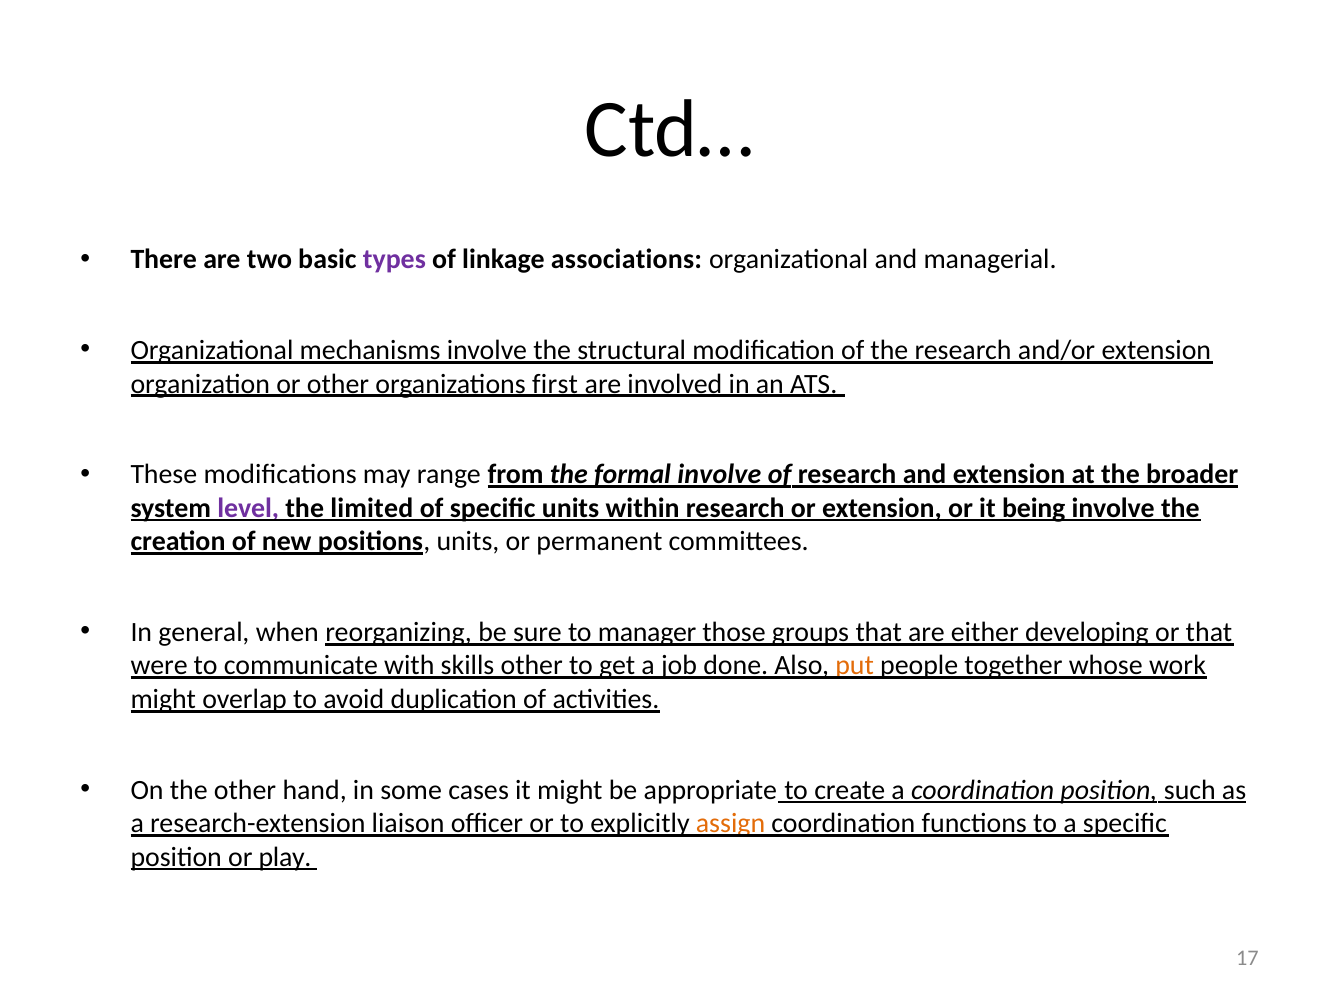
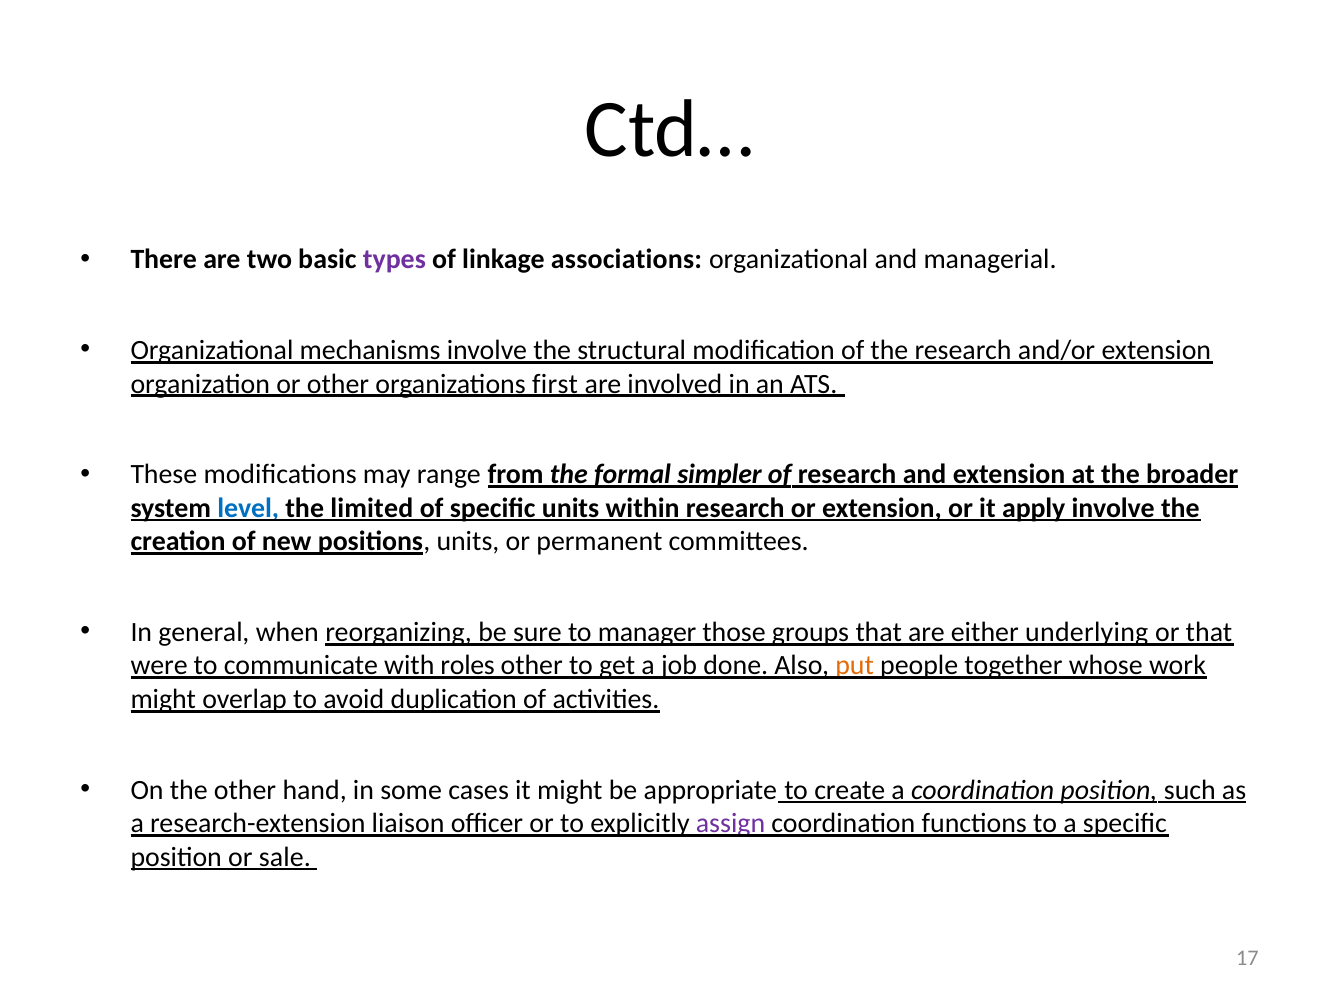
formal involve: involve -> simpler
level colour: purple -> blue
being: being -> apply
developing: developing -> underlying
skills: skills -> roles
assign colour: orange -> purple
play: play -> sale
